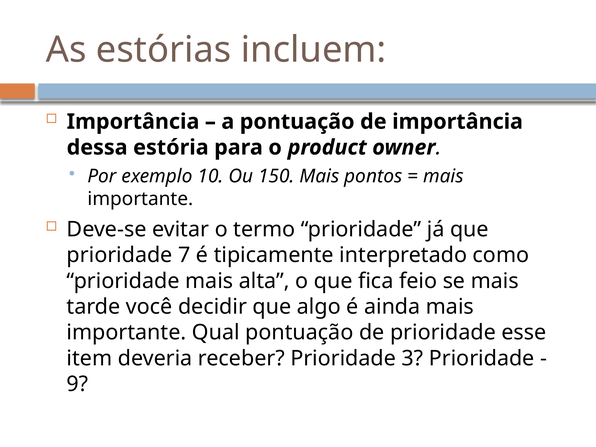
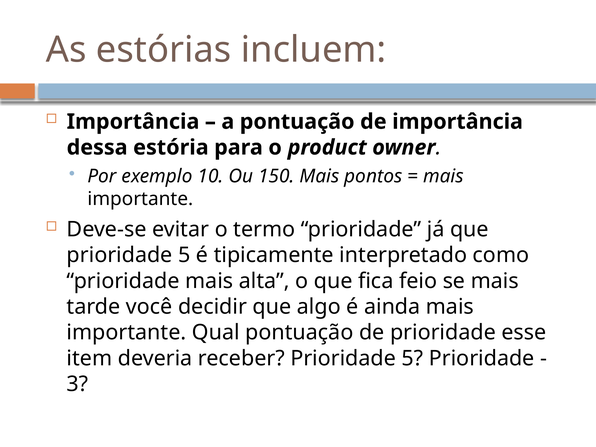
7 at (184, 255): 7 -> 5
receber Prioridade 3: 3 -> 5
9: 9 -> 3
